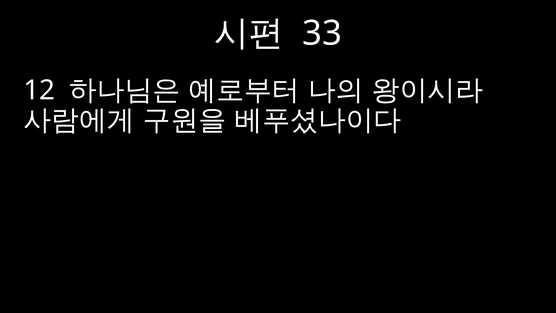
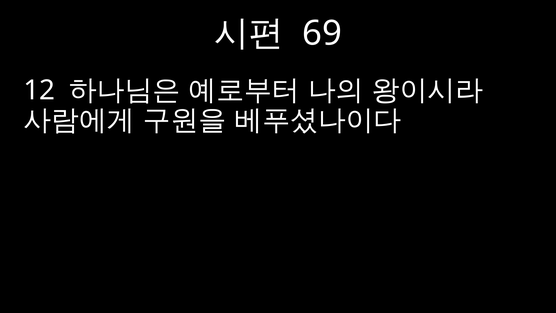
33: 33 -> 69
